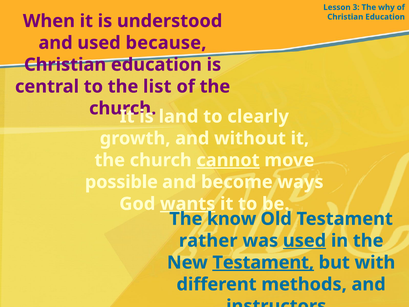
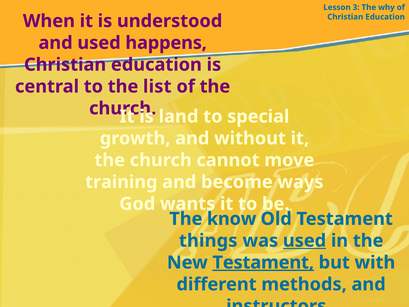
because: because -> happens
clearly: clearly -> special
cannot underline: present -> none
possible: possible -> training
wants underline: present -> none
rather: rather -> things
